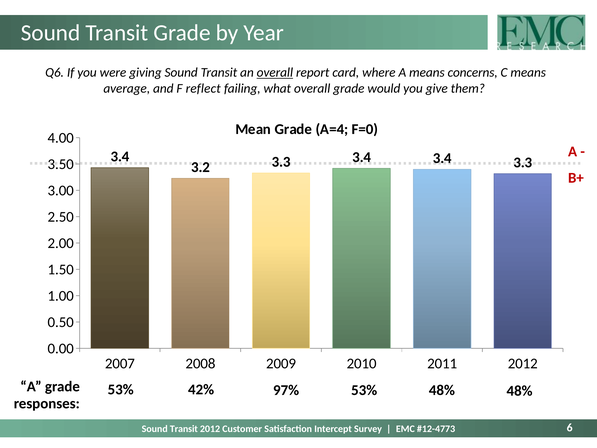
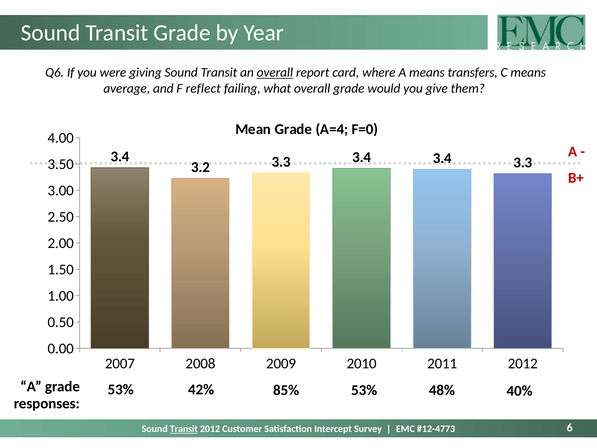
concerns: concerns -> transfers
97%: 97% -> 85%
48% 48%: 48% -> 40%
Transit at (184, 429) underline: none -> present
